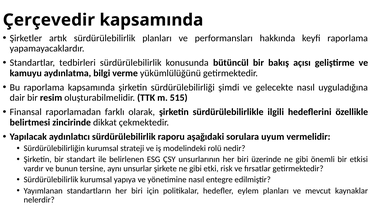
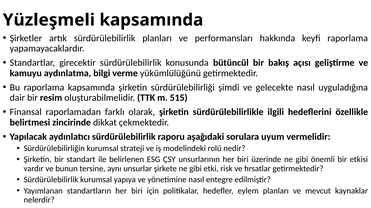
Çerçevedir: Çerçevedir -> Yüzleşmeli
tedbirleri: tedbirleri -> girecektir
